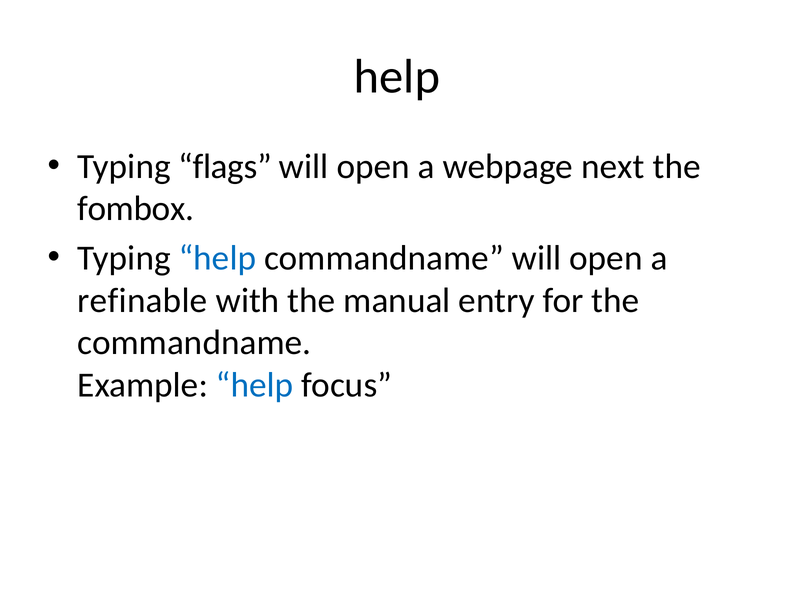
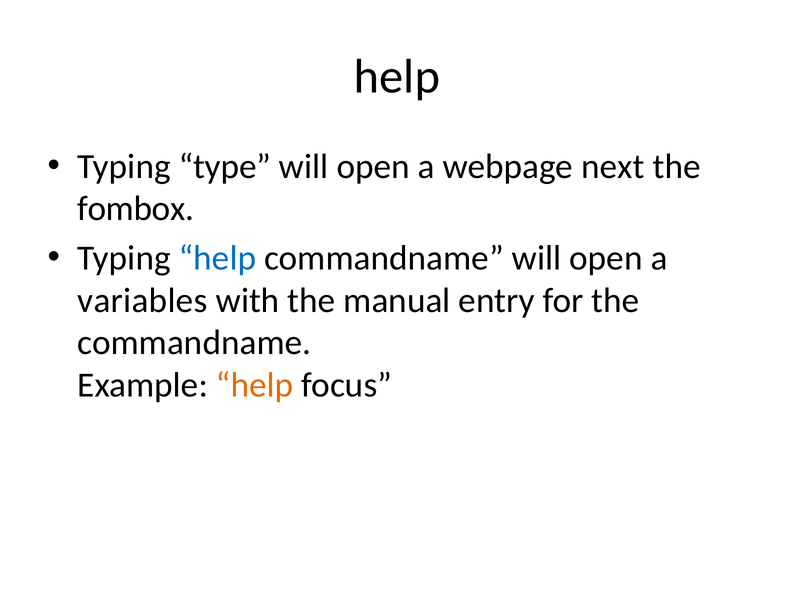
flags: flags -> type
refinable: refinable -> variables
help at (255, 385) colour: blue -> orange
